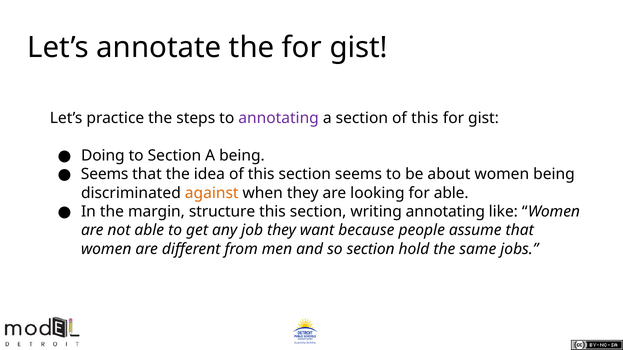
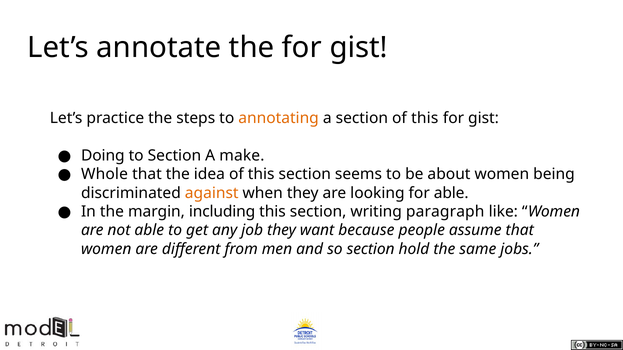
annotating at (279, 119) colour: purple -> orange
A being: being -> make
Seems at (105, 175): Seems -> Whole
structure: structure -> including
writing annotating: annotating -> paragraph
